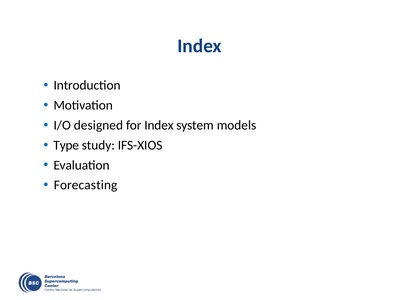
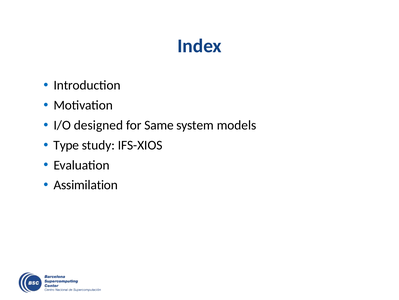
for Index: Index -> Same
Forecasting: Forecasting -> Assimilation
